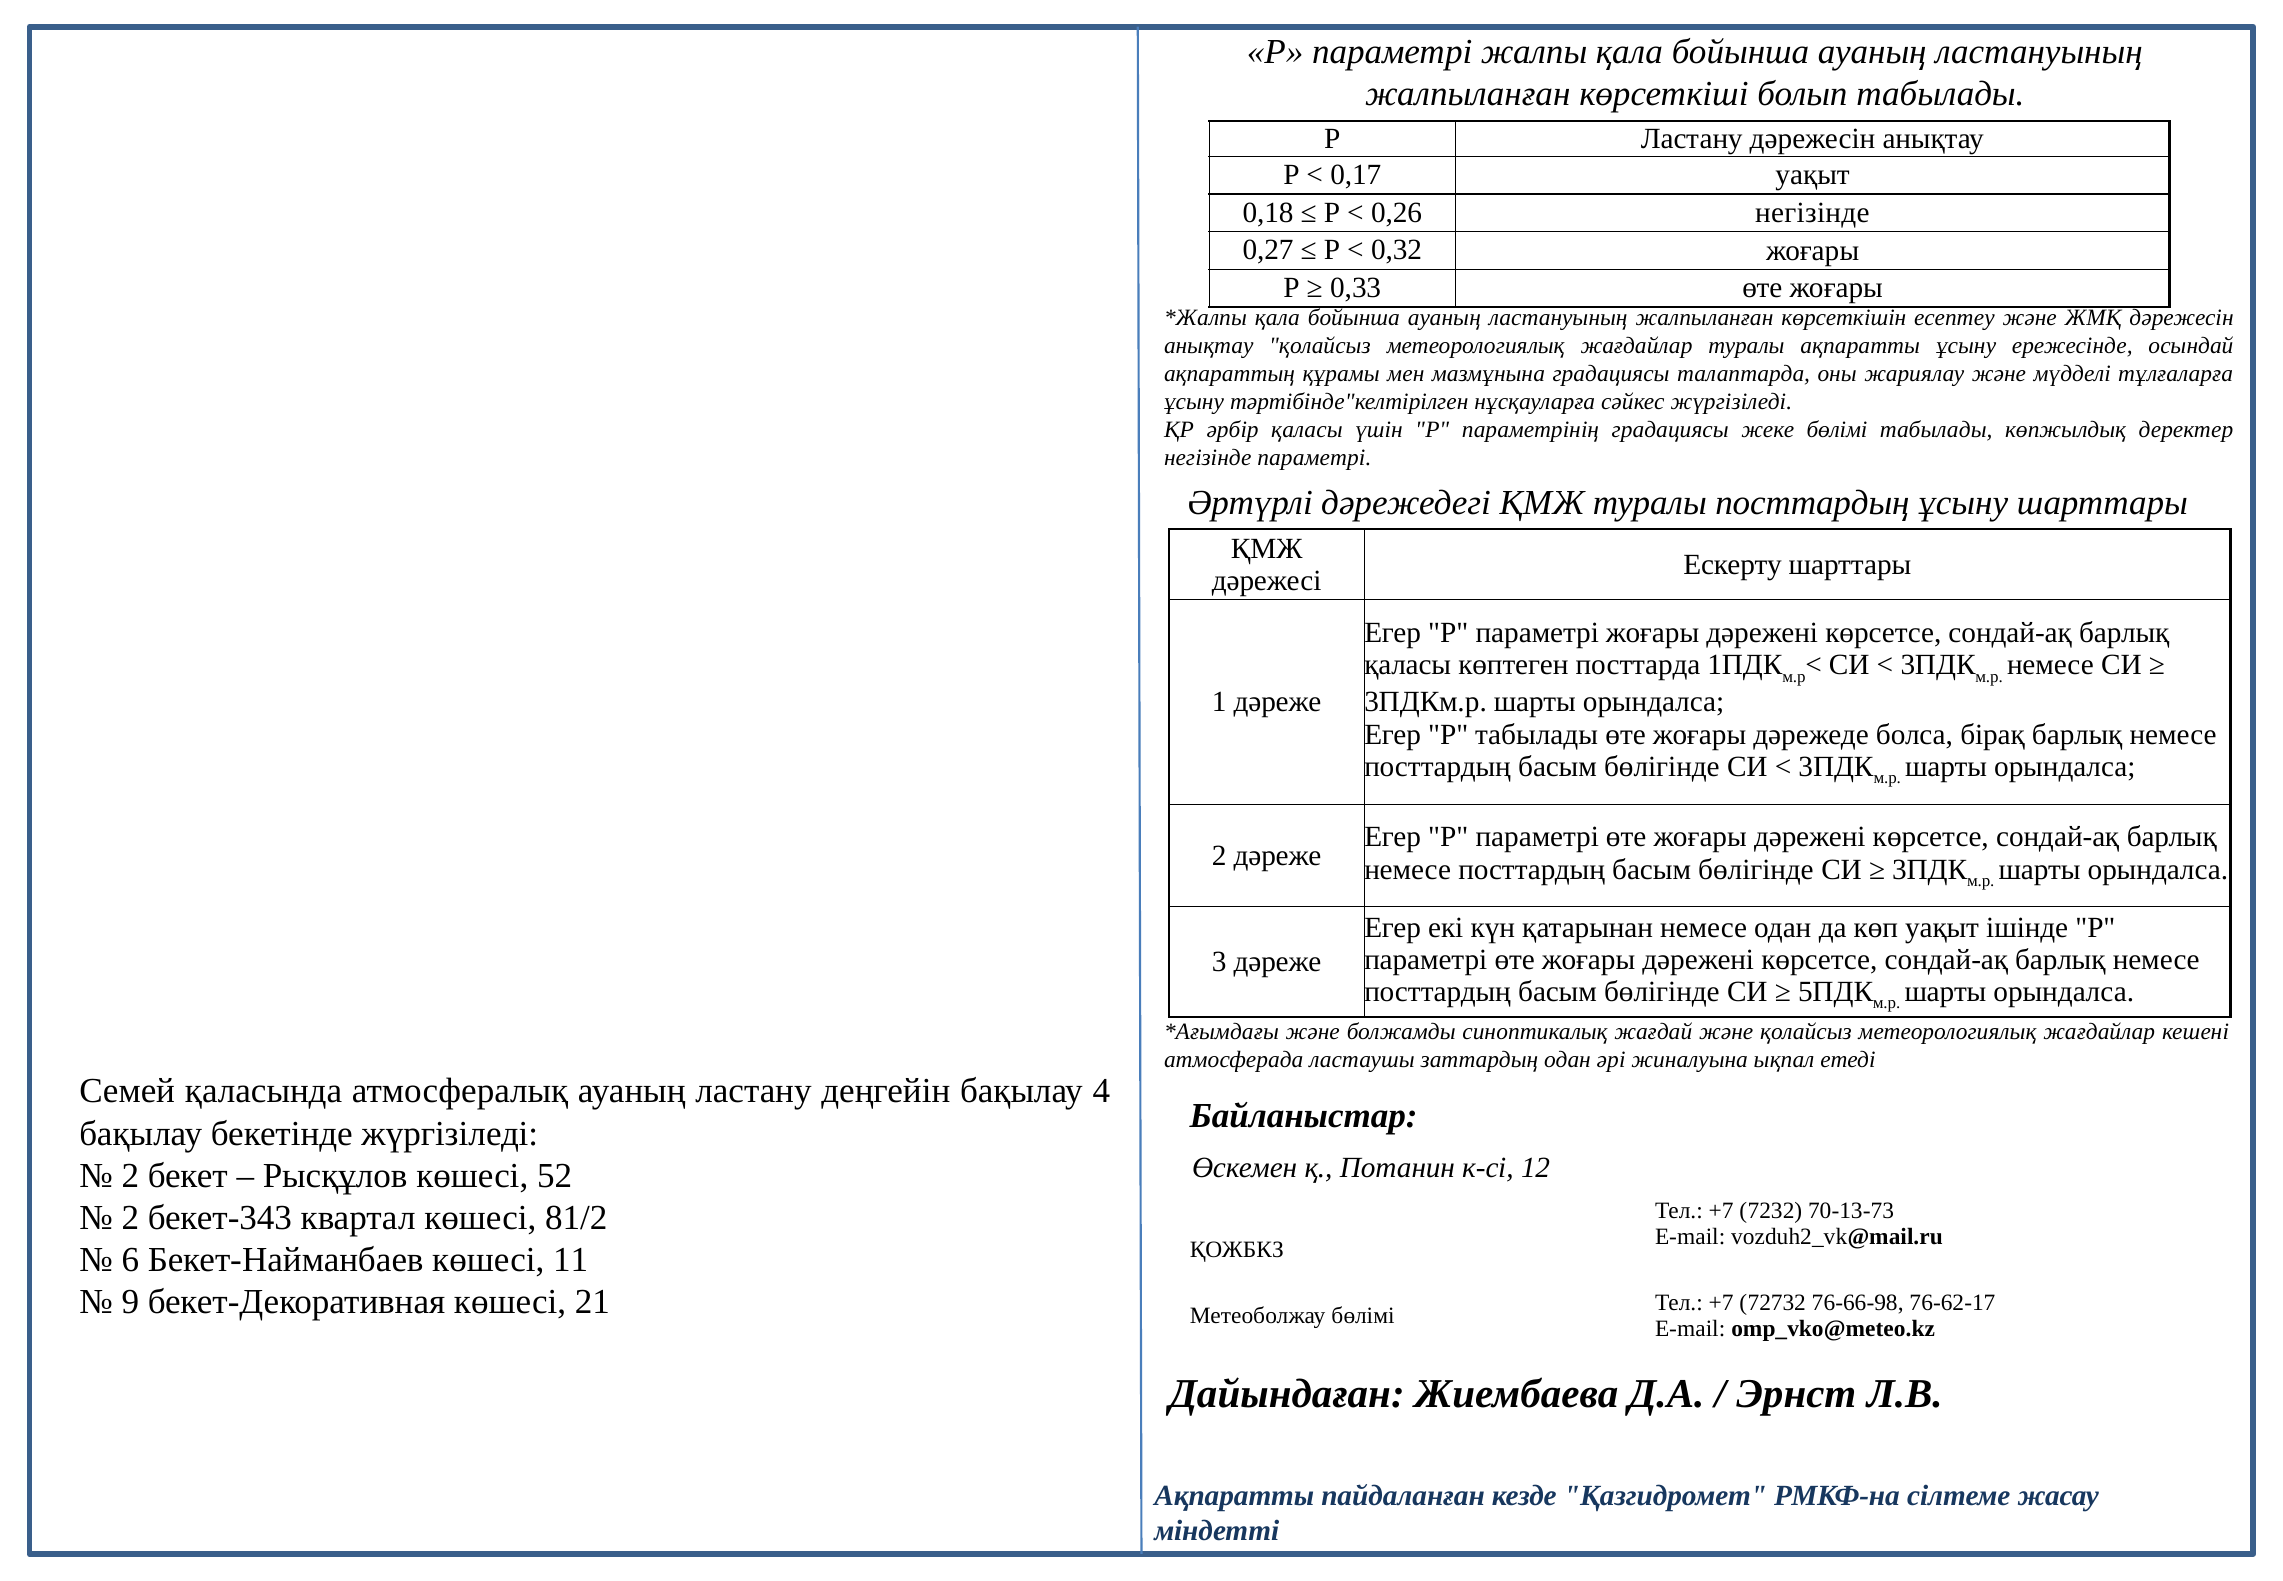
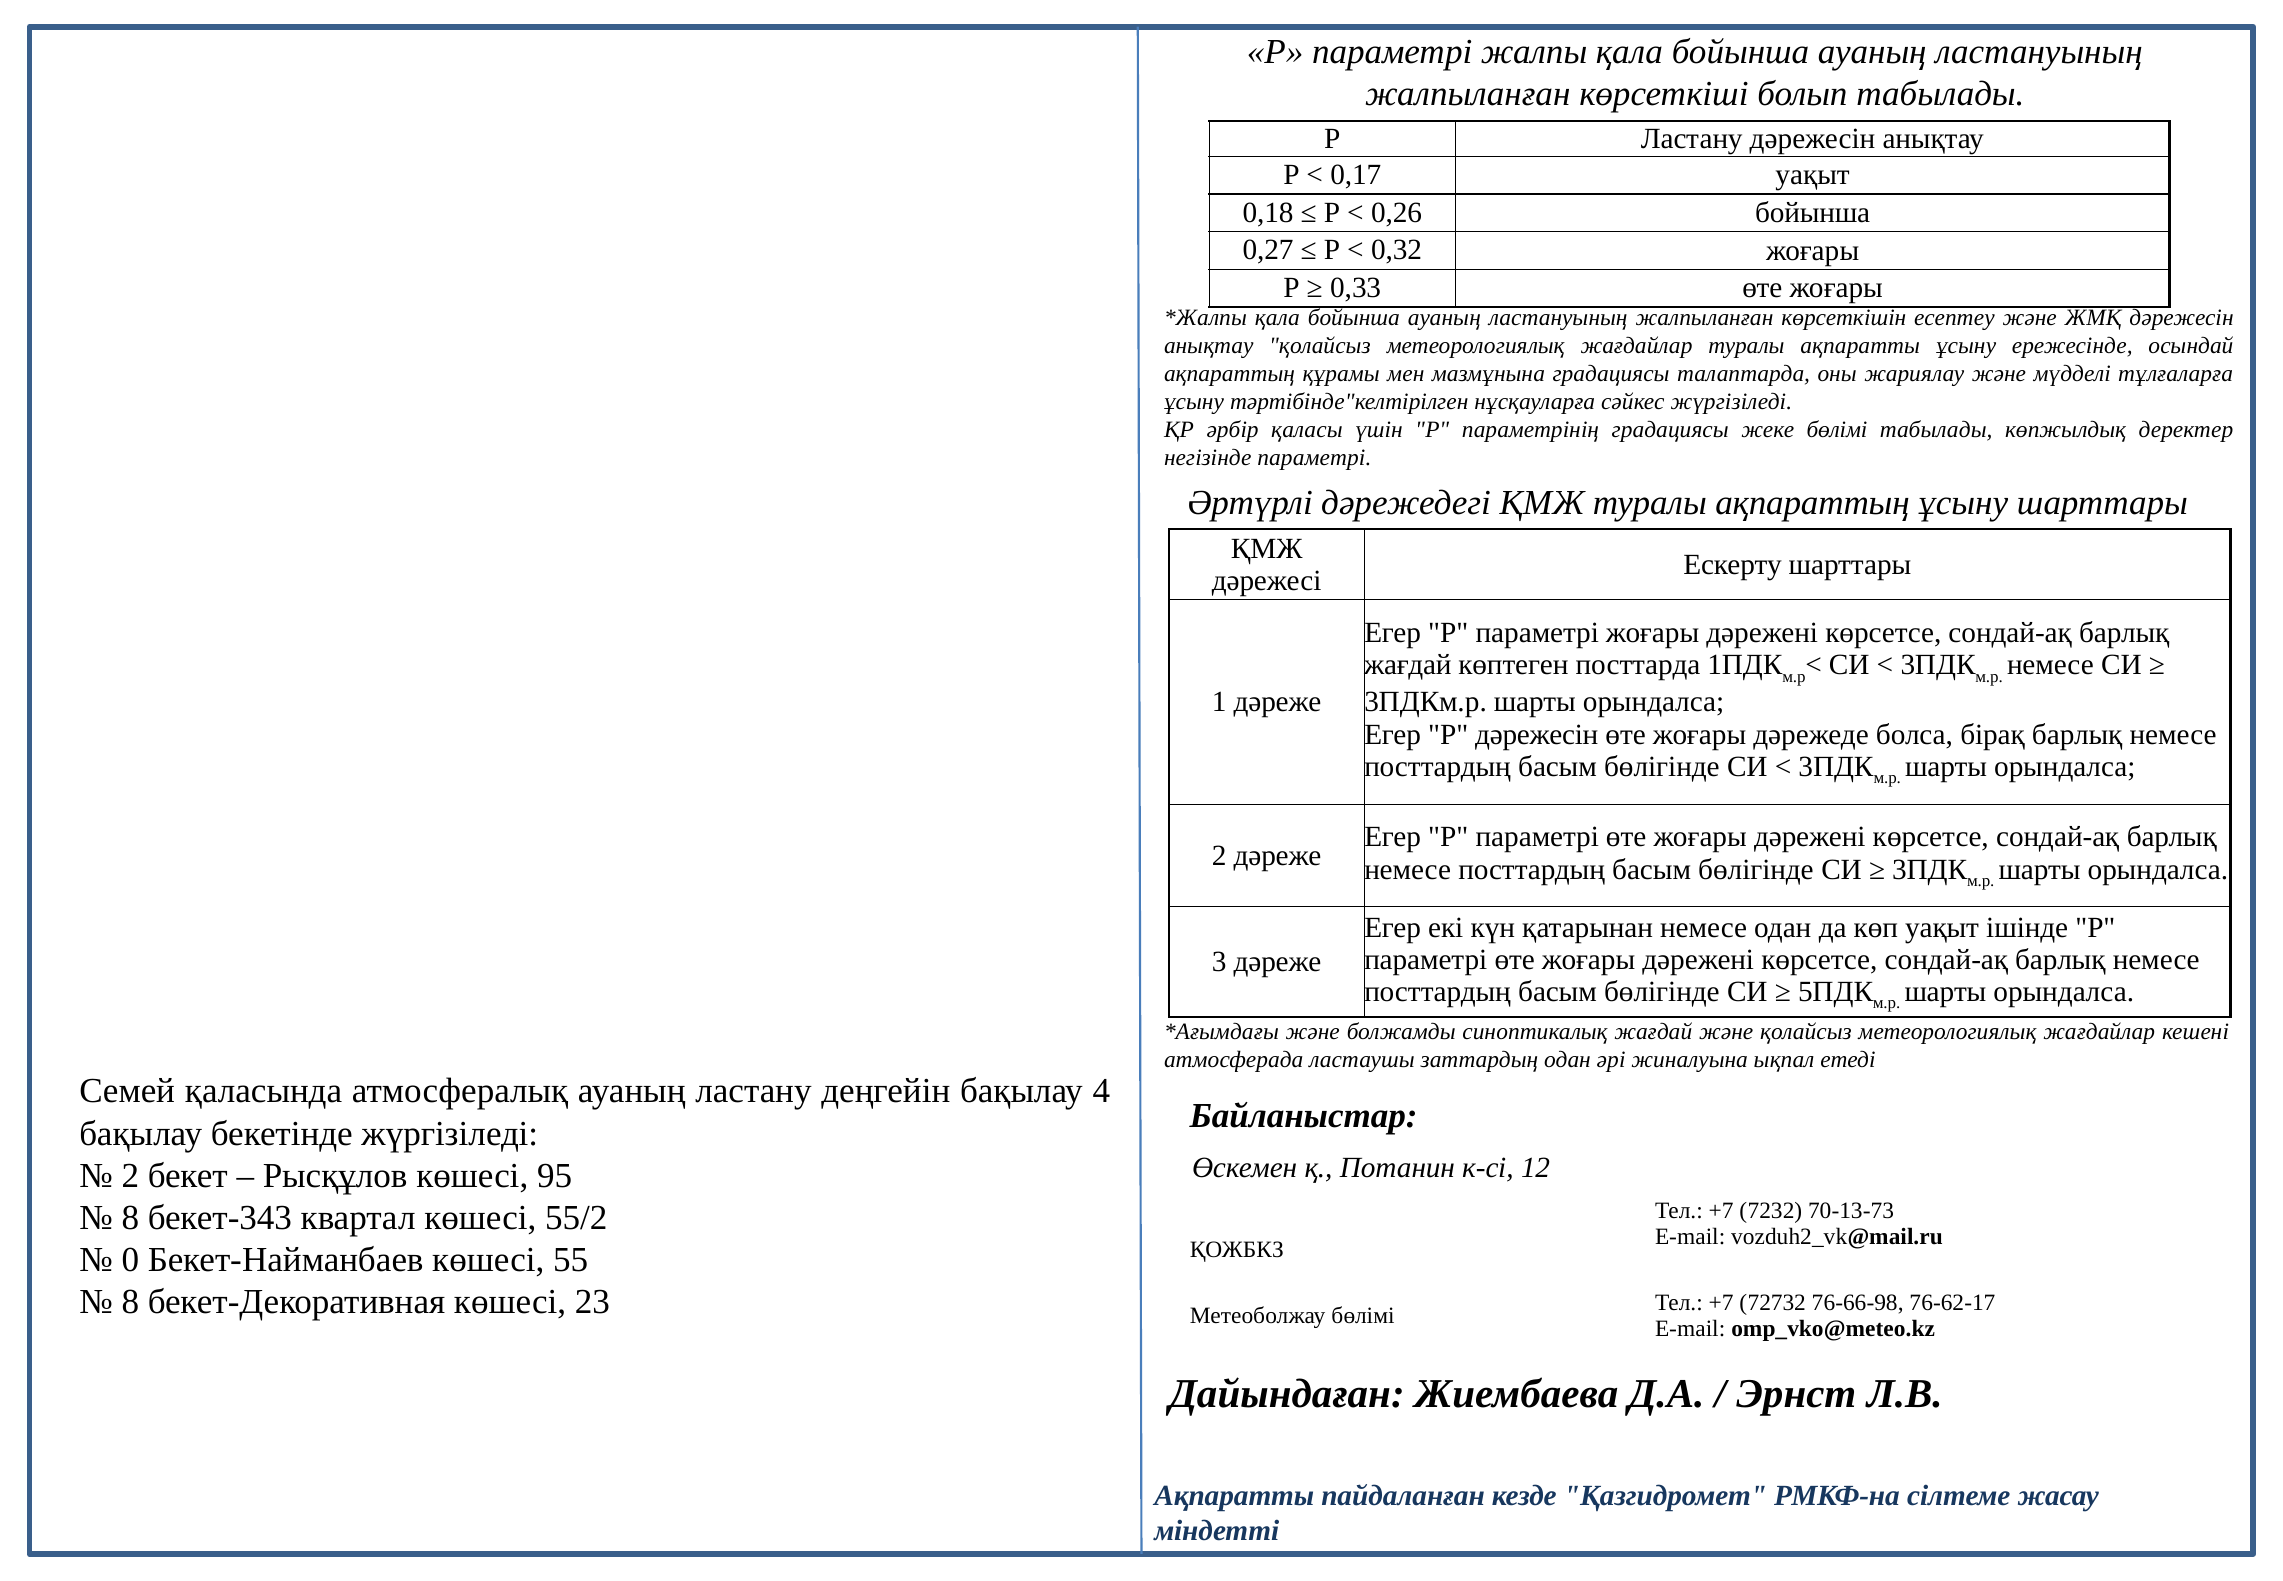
0,26 негізінде: негізінде -> бойынша
туралы посттардың: посттардың -> ақпараттың
қаласы at (1408, 665): қаласы -> жағдай
P табылады: табылады -> дәрежесін
52: 52 -> 95
2 at (130, 1217): 2 -> 8
81/2: 81/2 -> 55/2
6: 6 -> 0
11: 11 -> 55
9 at (130, 1302): 9 -> 8
21: 21 -> 23
